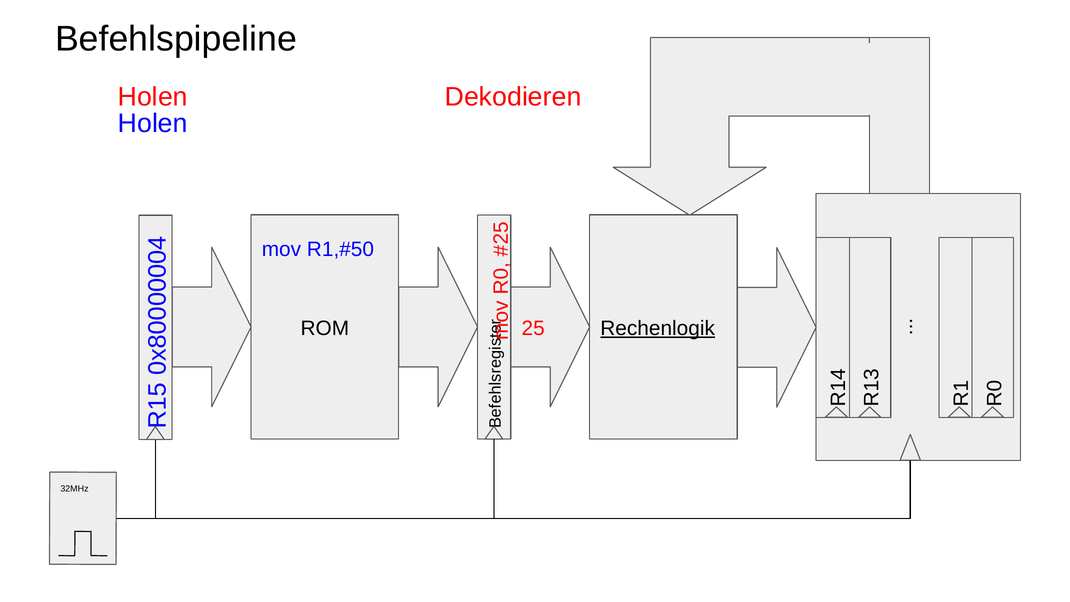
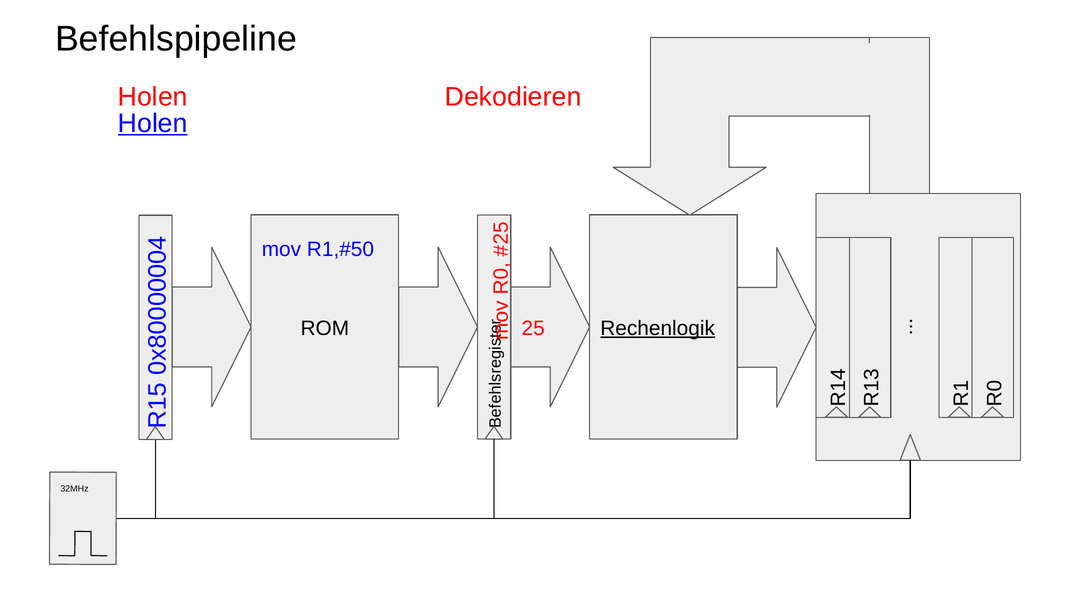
Holen at (153, 123) underline: none -> present
